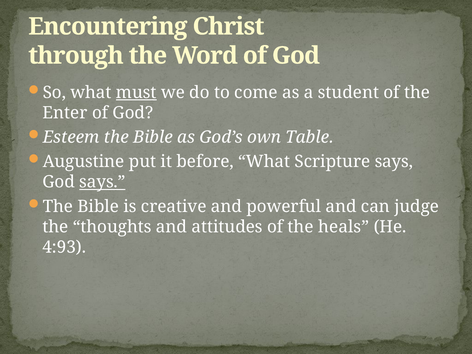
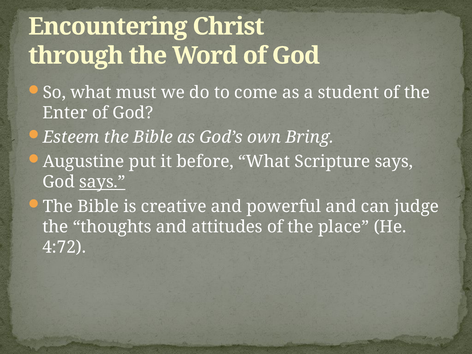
must underline: present -> none
Table: Table -> Bring
heals: heals -> place
4:93: 4:93 -> 4:72
